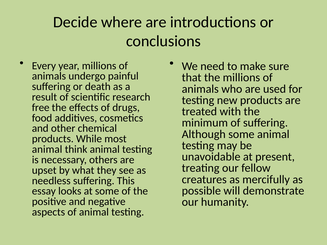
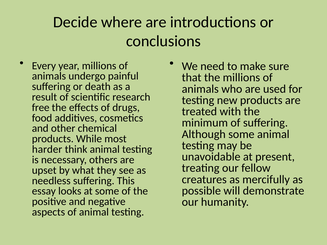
animal at (47, 149): animal -> harder
